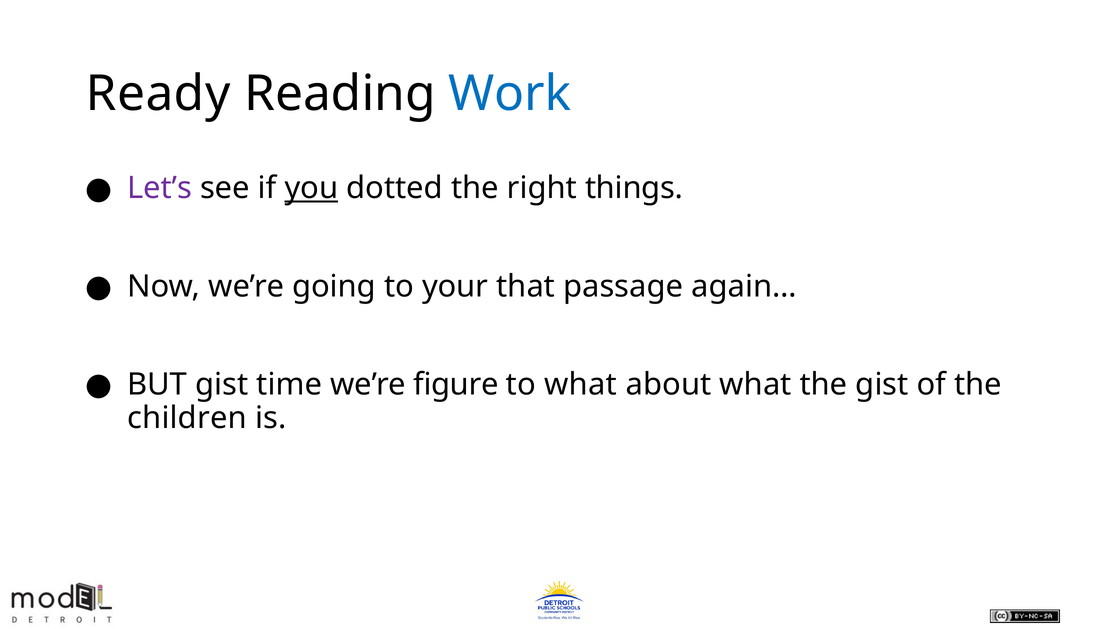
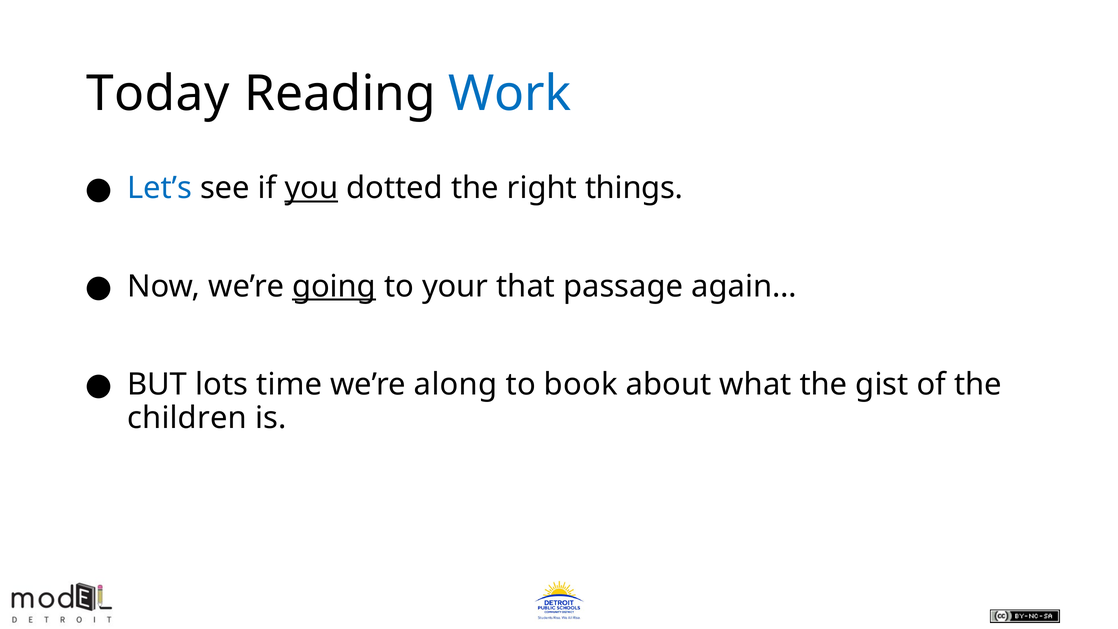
Ready: Ready -> Today
Let’s colour: purple -> blue
going underline: none -> present
BUT gist: gist -> lots
figure: figure -> along
to what: what -> book
